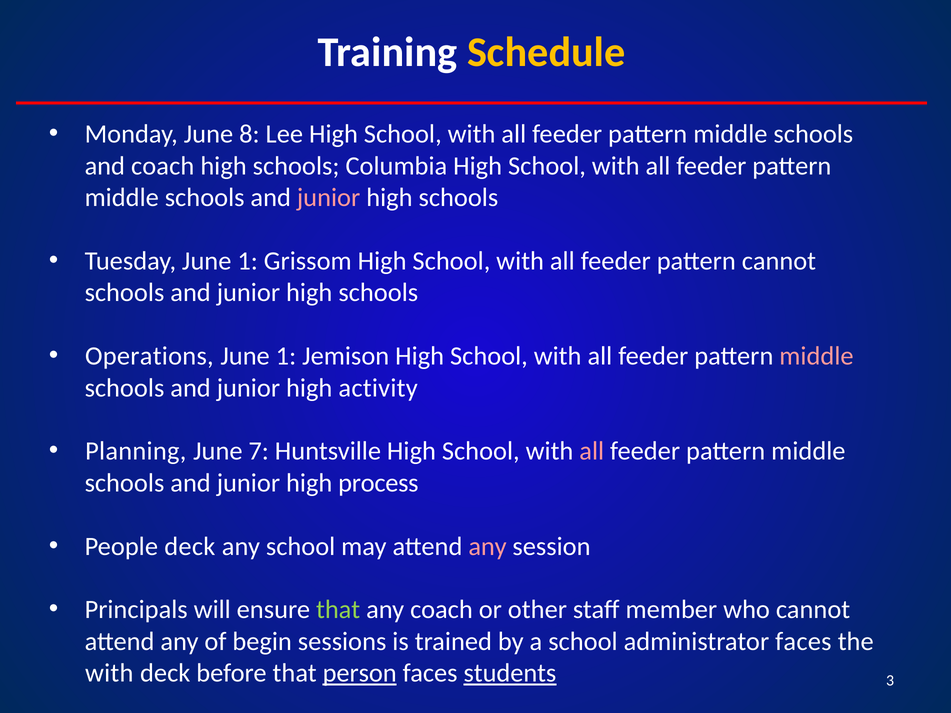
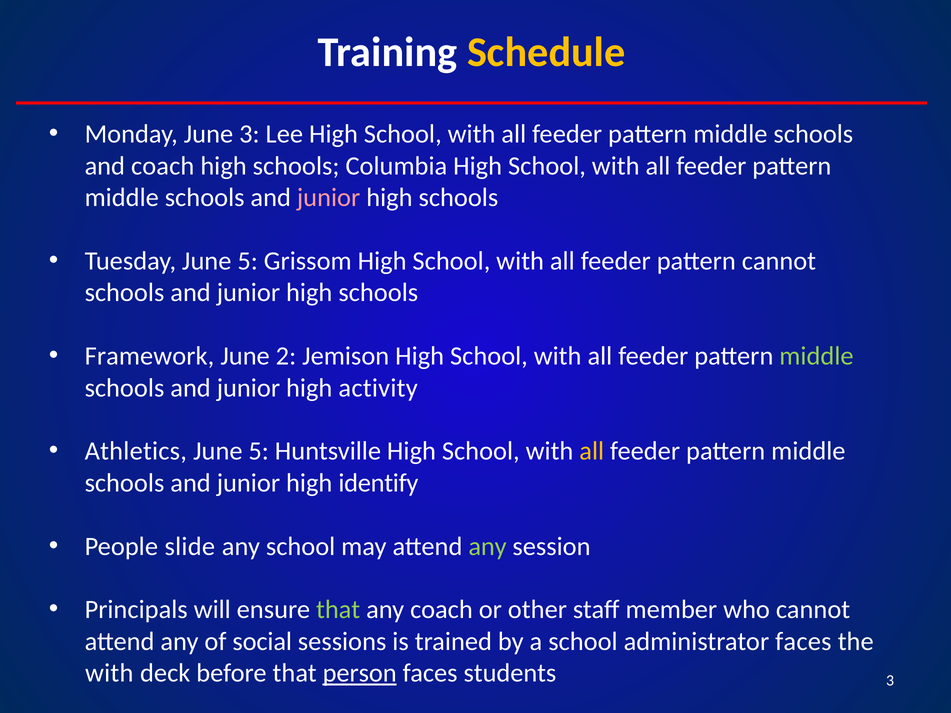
June 8: 8 -> 3
Tuesday June 1: 1 -> 5
Operations: Operations -> Framework
1 at (286, 356): 1 -> 2
middle at (816, 356) colour: pink -> light green
Planning: Planning -> Athletics
7 at (259, 451): 7 -> 5
all at (592, 451) colour: pink -> yellow
process: process -> identify
People deck: deck -> slide
any at (488, 547) colour: pink -> light green
begin: begin -> social
students underline: present -> none
